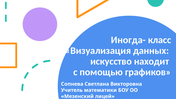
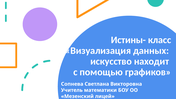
Иногда-: Иногда- -> Истины-
